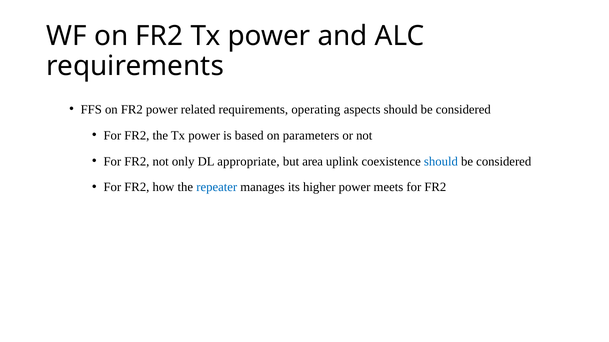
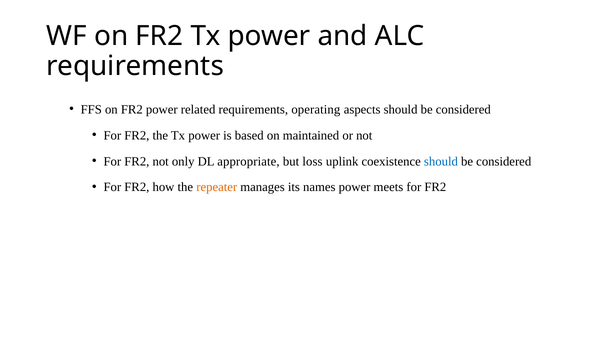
parameters: parameters -> maintained
area: area -> loss
repeater colour: blue -> orange
higher: higher -> names
